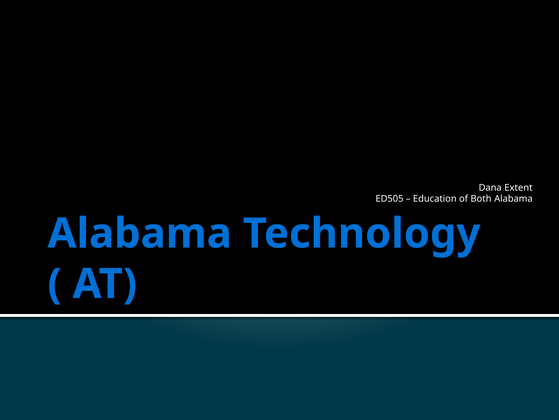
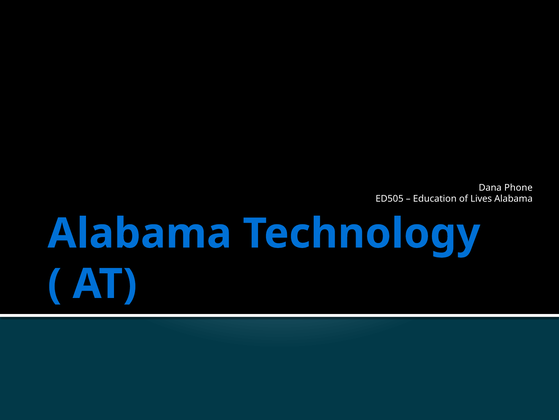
Extent: Extent -> Phone
Both: Both -> Lives
